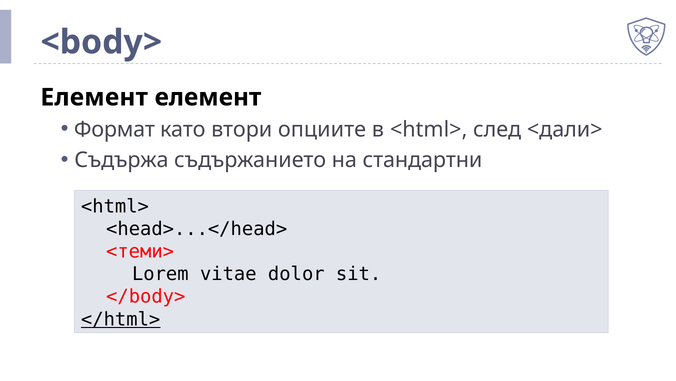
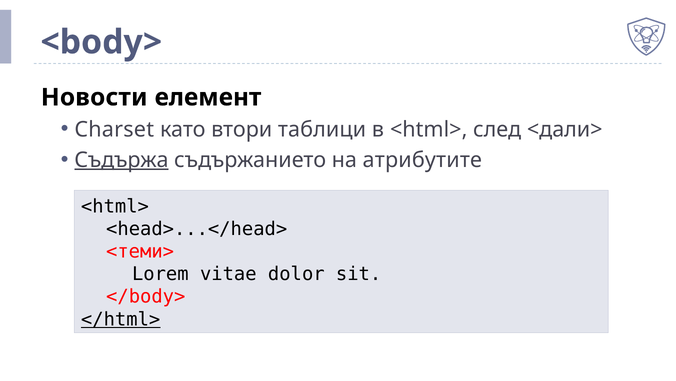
Елемент at (94, 97): Елемент -> Новости
Формат: Формат -> Charset
опциите: опциите -> таблици
Съдържа underline: none -> present
стандартни: стандартни -> атрибутите
